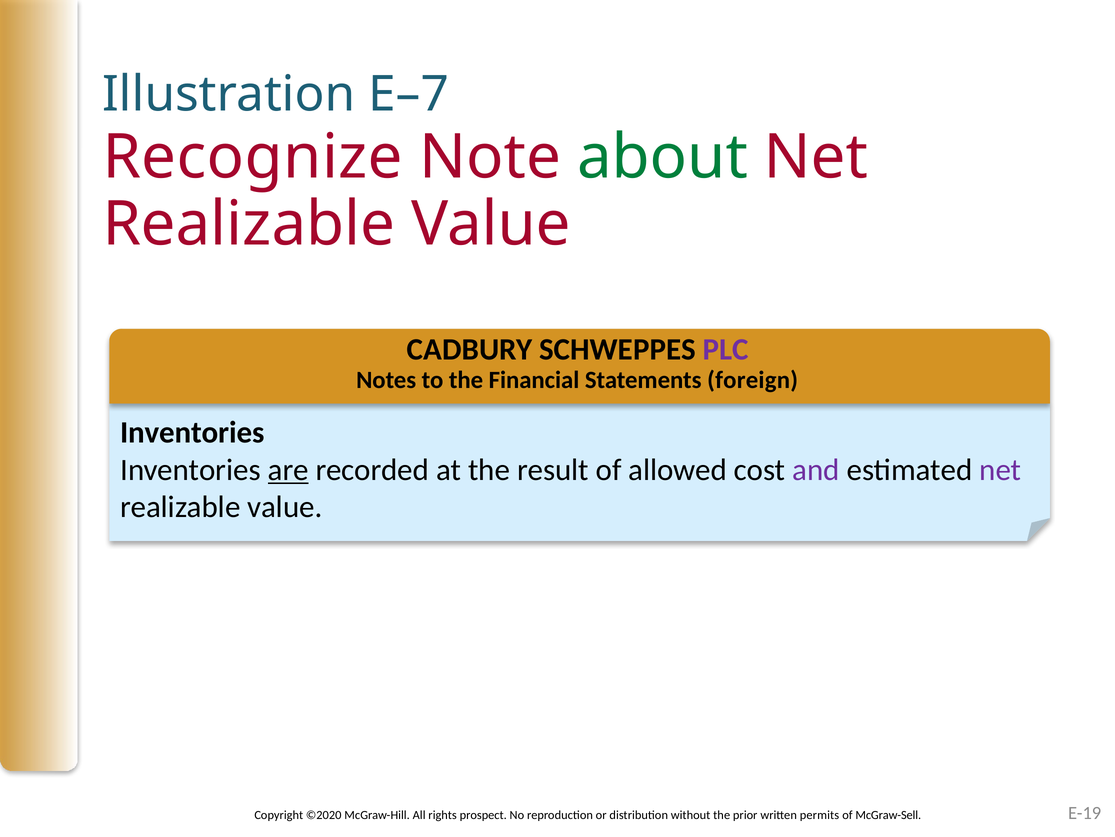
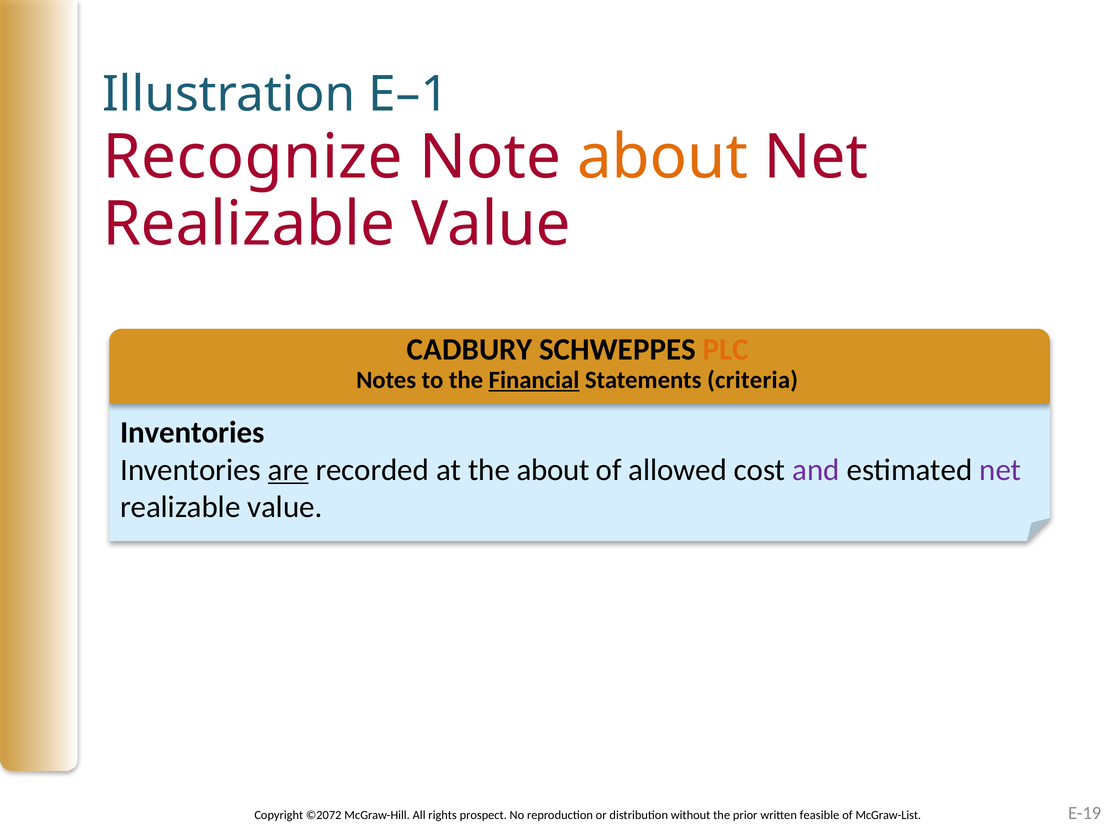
E–7: E–7 -> E–1
about at (662, 157) colour: green -> orange
PLC colour: purple -> orange
Financial underline: none -> present
foreign: foreign -> criteria
the result: result -> about
©2020: ©2020 -> ©2072
permits: permits -> feasible
McGraw-Sell: McGraw-Sell -> McGraw-List
